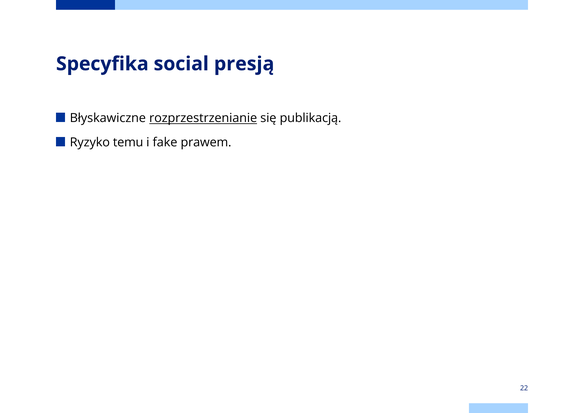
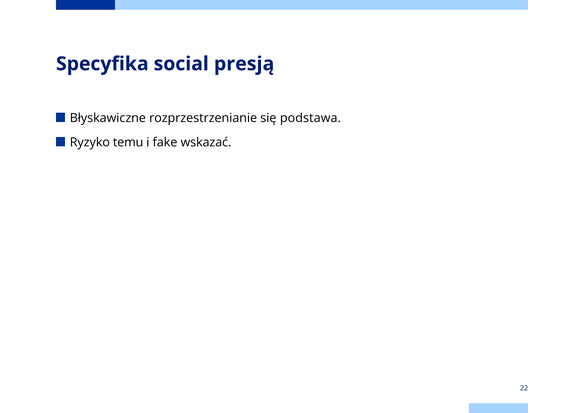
rozprzestrzenianie underline: present -> none
publikacją: publikacją -> podstawa
prawem: prawem -> wskazać
